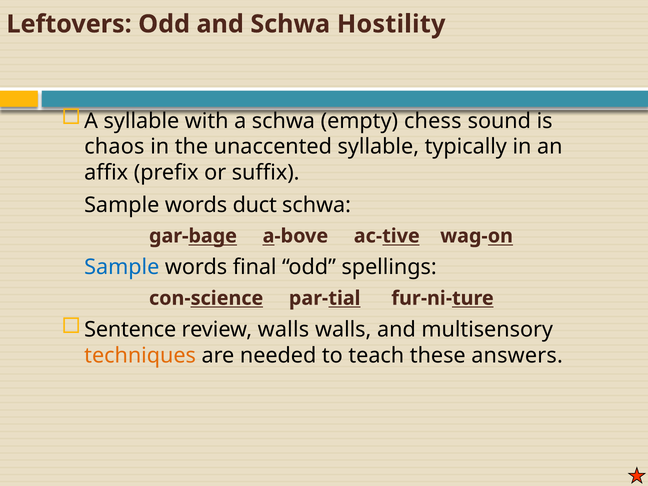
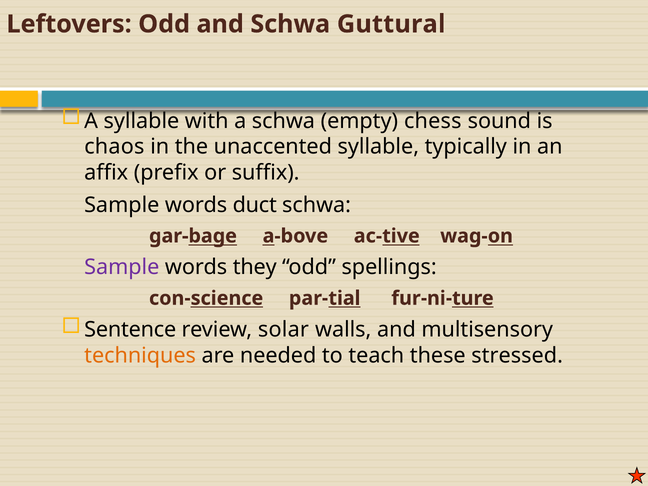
Hostility: Hostility -> Guttural
Sample at (122, 267) colour: blue -> purple
final: final -> they
review walls: walls -> solar
answers: answers -> stressed
